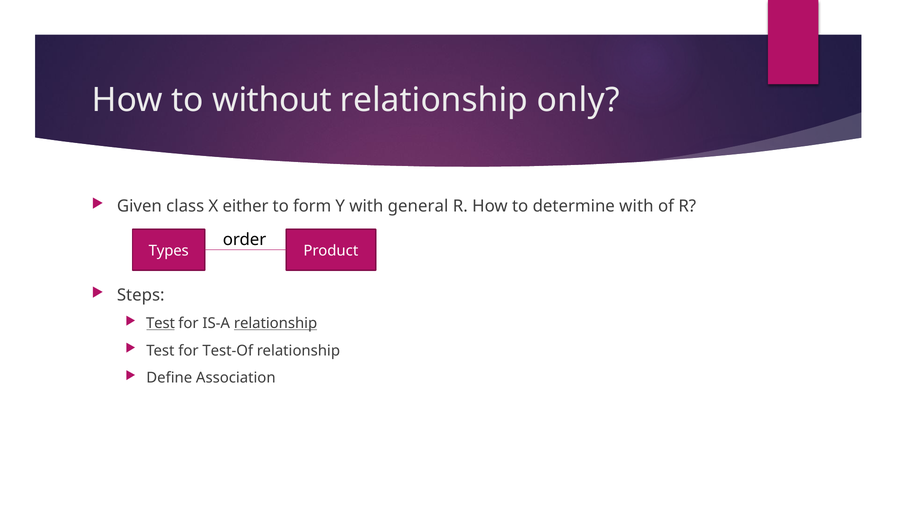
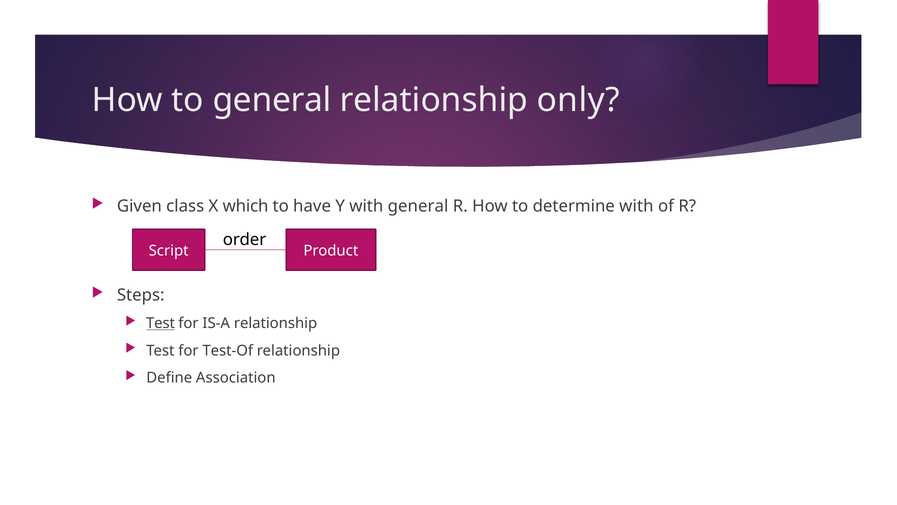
to without: without -> general
either: either -> which
form: form -> have
Types: Types -> Script
relationship at (276, 323) underline: present -> none
